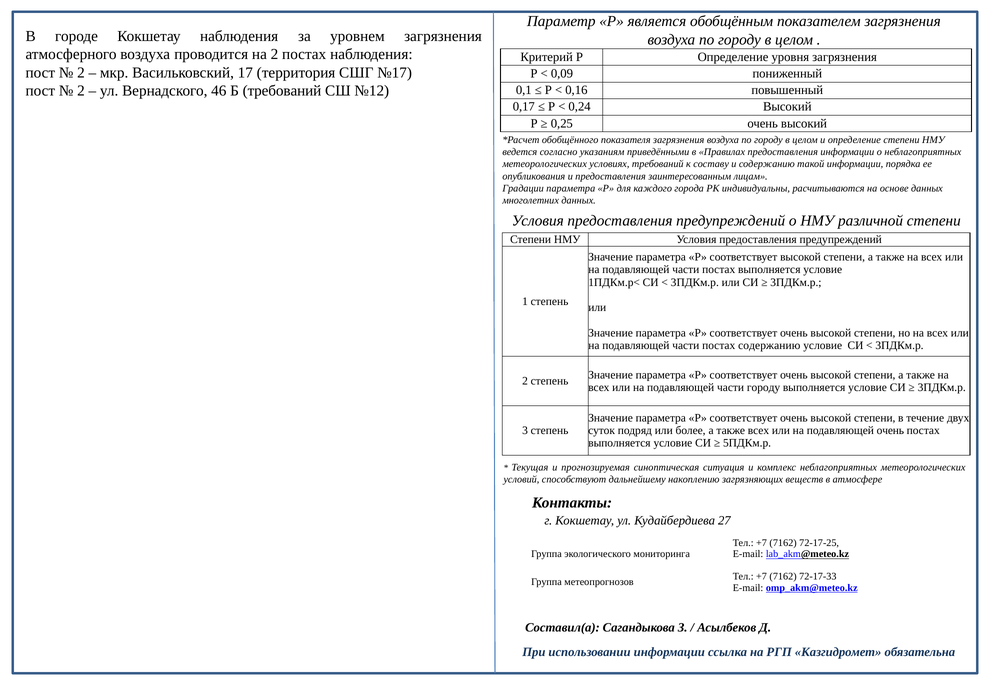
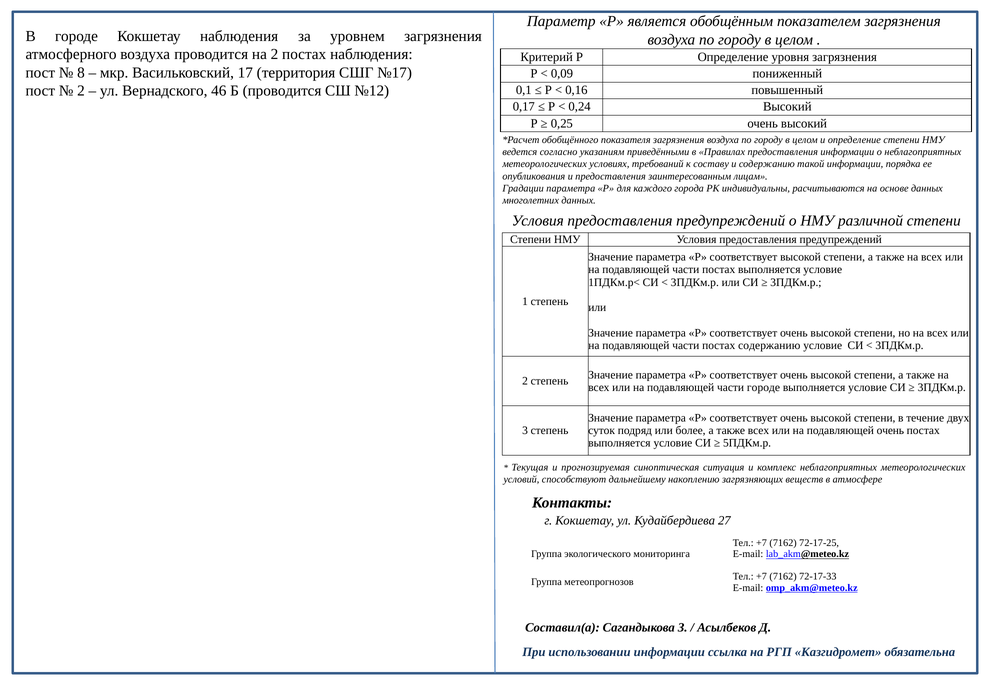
2 at (81, 73): 2 -> 8
Б требований: требований -> проводится
части городу: городу -> городе
